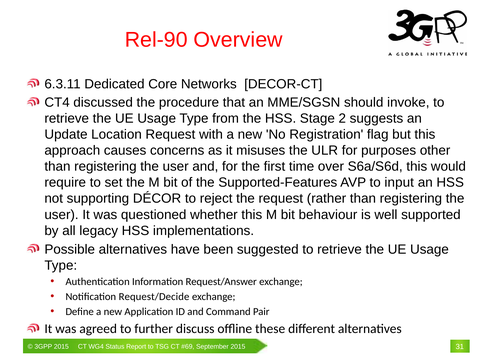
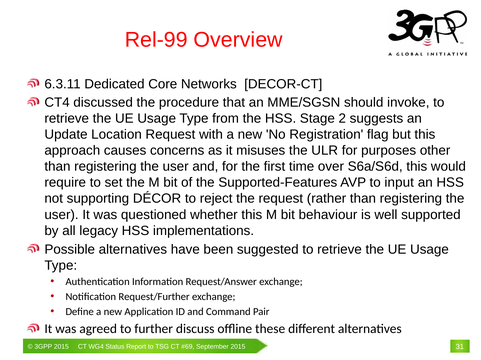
Rel-90: Rel-90 -> Rel-99
Request/Decide: Request/Decide -> Request/Further
